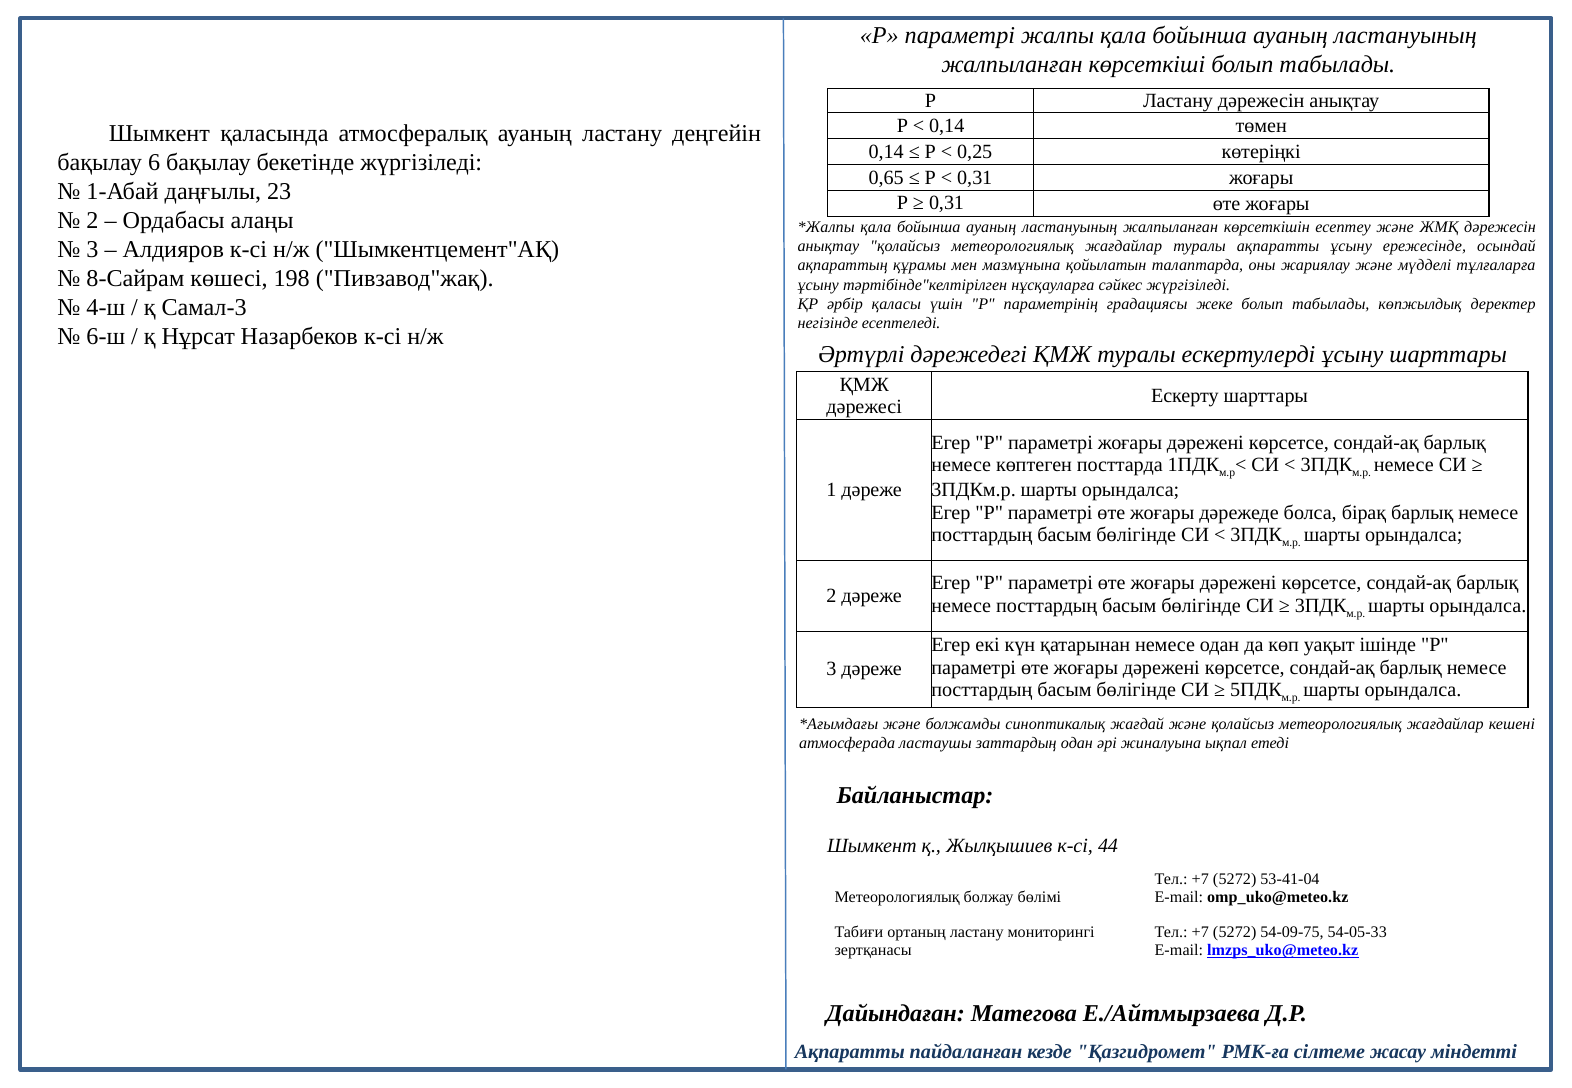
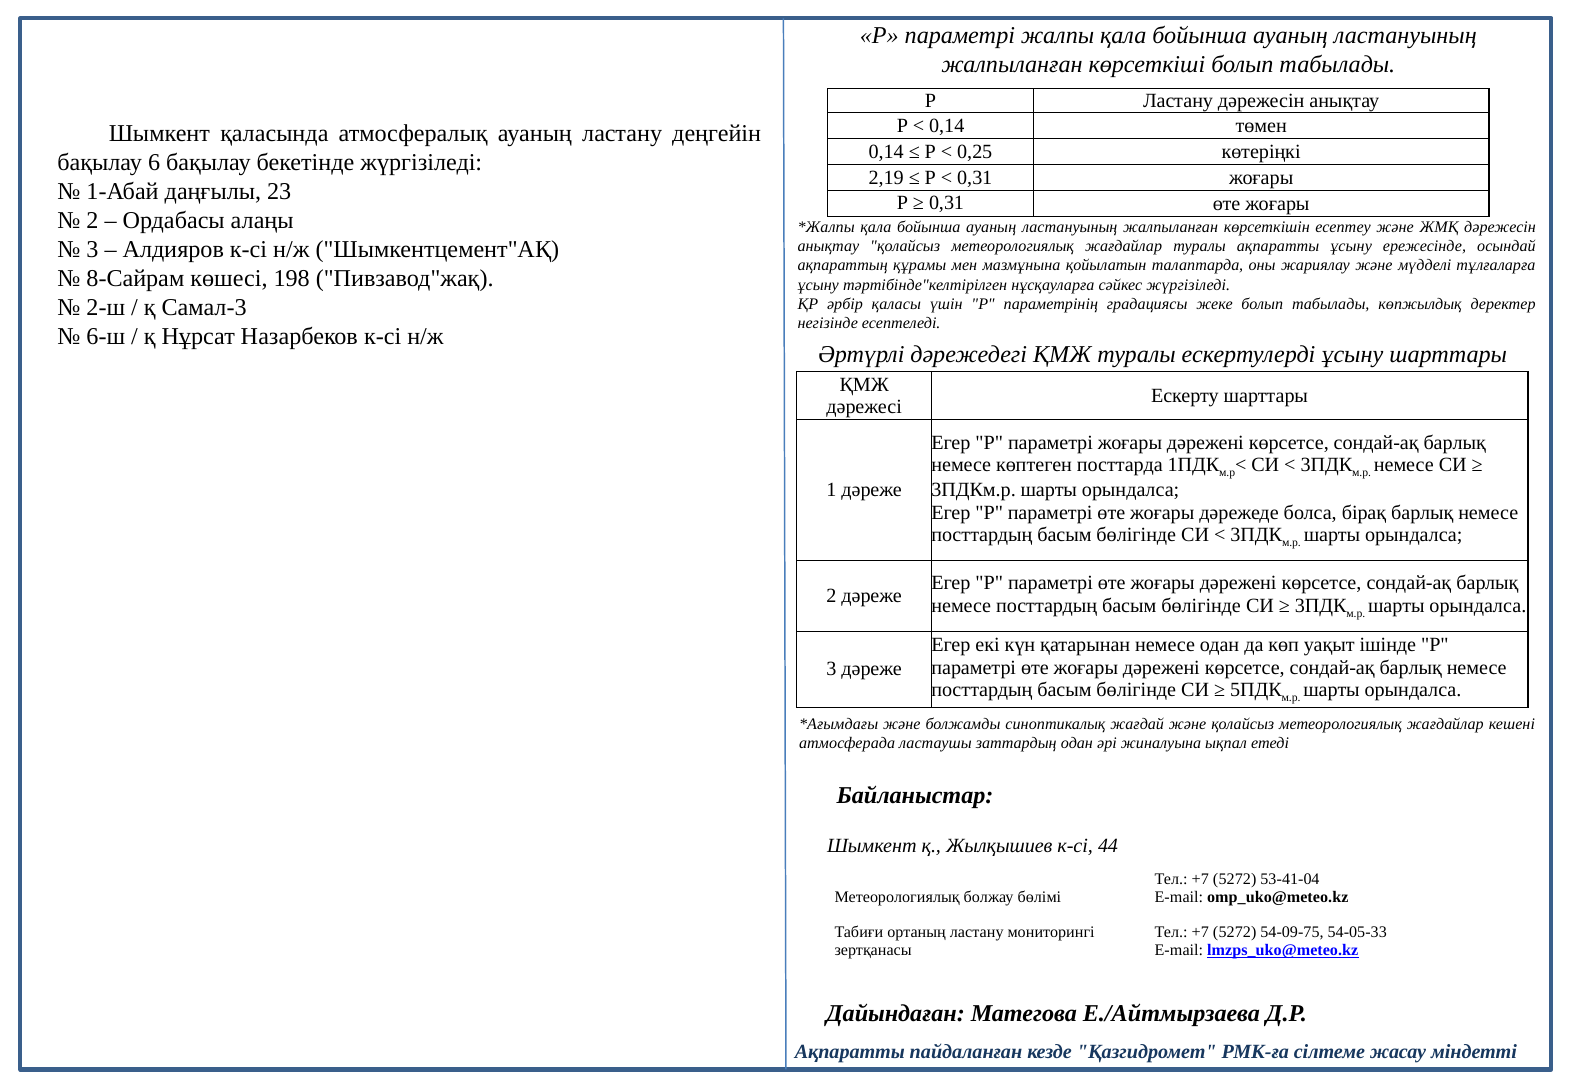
0,65: 0,65 -> 2,19
4-ш: 4-ш -> 2-ш
